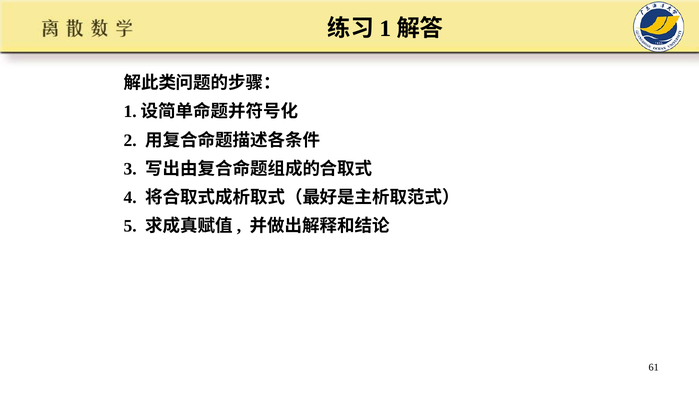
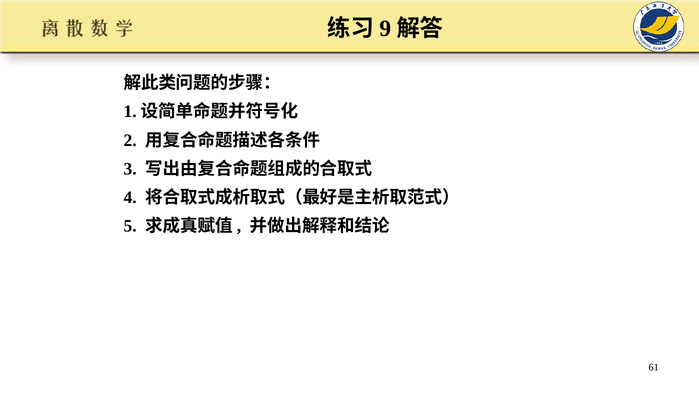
1: 1 -> 9
